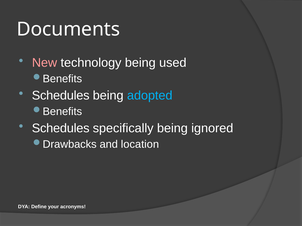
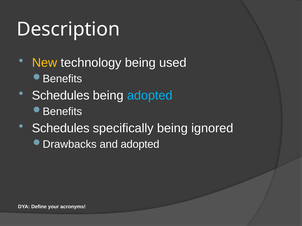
Documents: Documents -> Description
New colour: pink -> yellow
and location: location -> adopted
